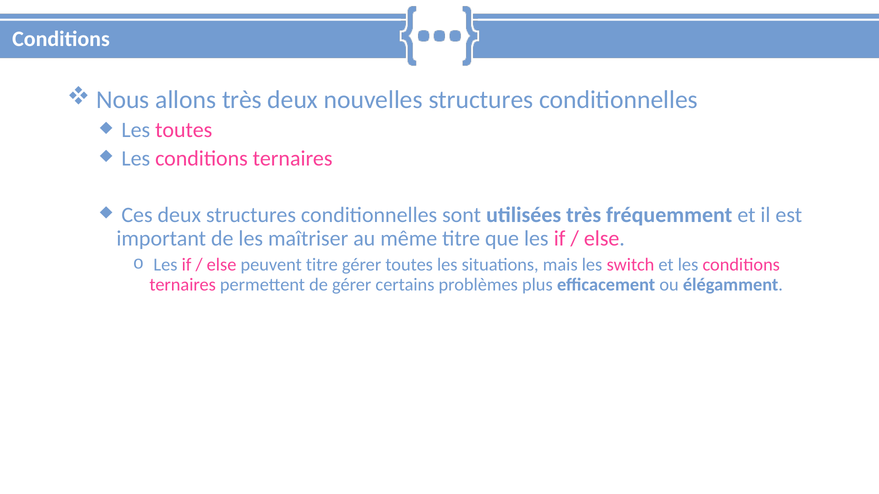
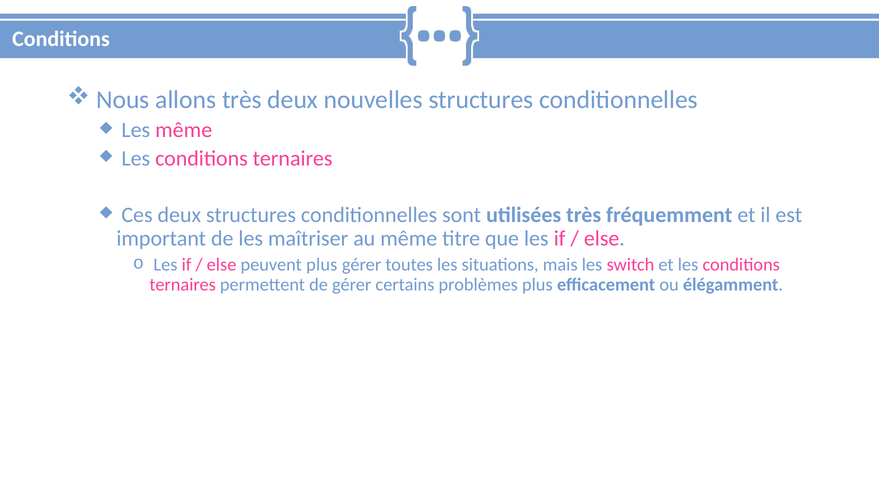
Les toutes: toutes -> même
peuvent titre: titre -> plus
